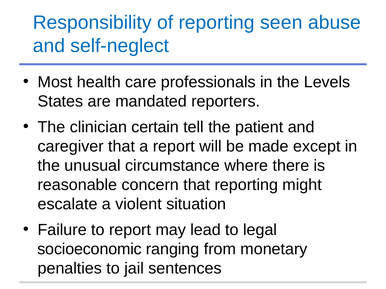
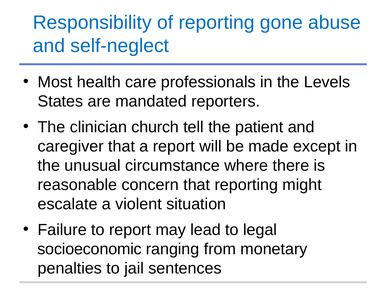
seen: seen -> gone
certain: certain -> church
